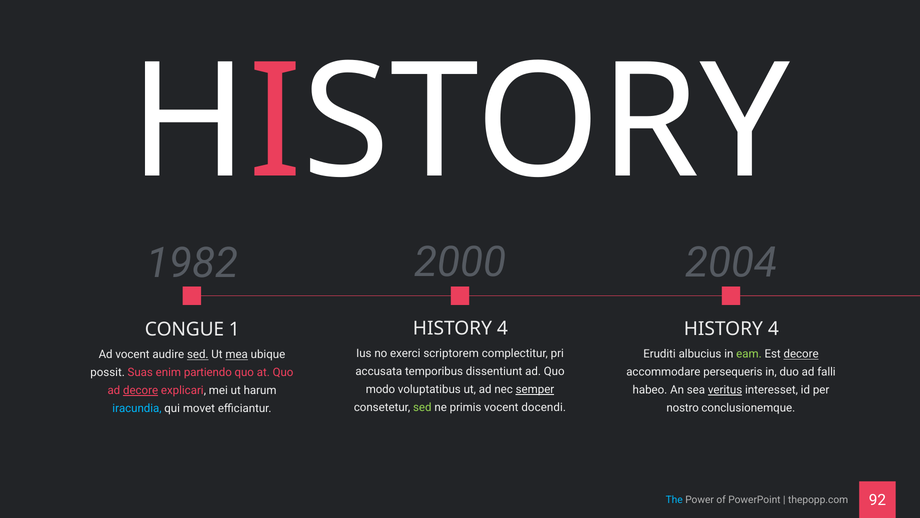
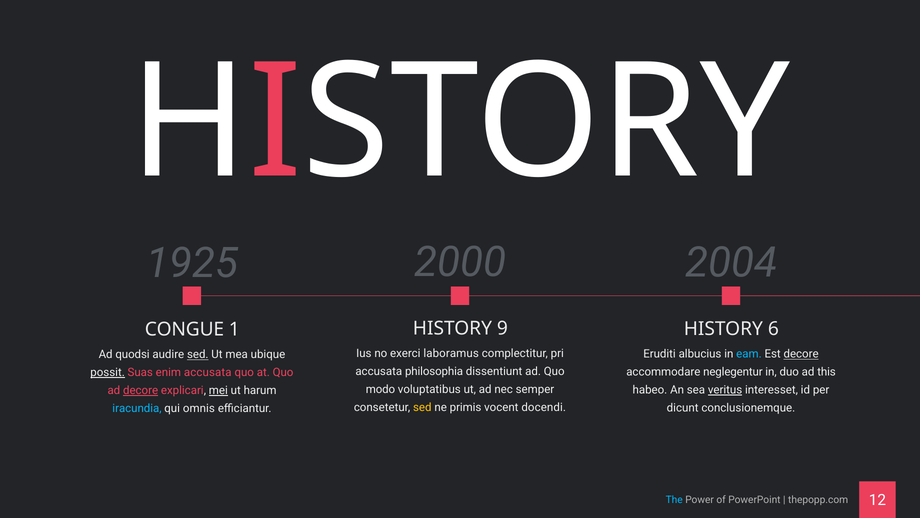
1982: 1982 -> 1925
4 at (502, 328): 4 -> 9
4 at (773, 328): 4 -> 6
scriptorem: scriptorem -> laboramus
eam colour: light green -> light blue
Ad vocent: vocent -> quodsi
mea underline: present -> none
temporibus: temporibus -> philosophia
persequeris: persequeris -> neglegentur
falli: falli -> this
possit underline: none -> present
enim partiendo: partiendo -> accusata
semper underline: present -> none
mei underline: none -> present
sed at (422, 407) colour: light green -> yellow
nostro: nostro -> dicunt
movet: movet -> omnis
92: 92 -> 12
